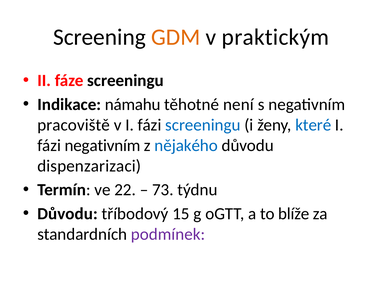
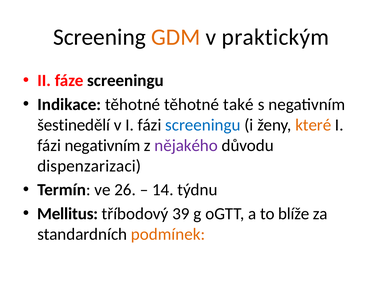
Indikace námahu: námahu -> těhotné
není: není -> také
pracoviště: pracoviště -> šestinedělí
které colour: blue -> orange
nějakého colour: blue -> purple
22: 22 -> 26
73: 73 -> 14
Důvodu at (68, 213): Důvodu -> Mellitus
15: 15 -> 39
podmínek colour: purple -> orange
